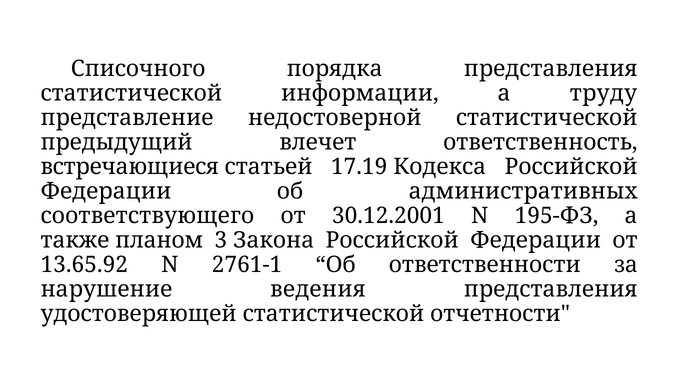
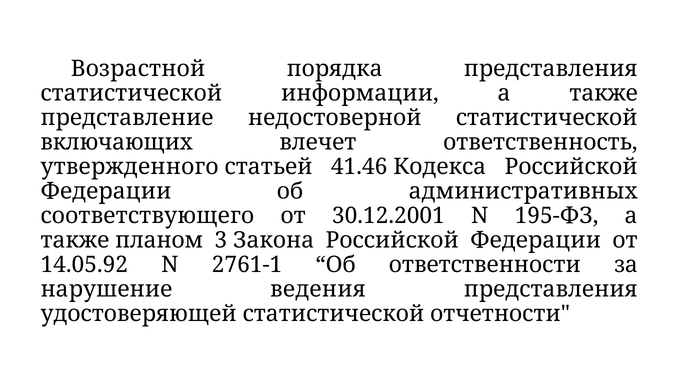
Списочного: Списочного -> Возрастной
информации а труду: труду -> также
предыдущий: предыдущий -> включающих
встречающиеся: встречающиеся -> утвержденного
17.19: 17.19 -> 41.46
13.65.92: 13.65.92 -> 14.05.92
